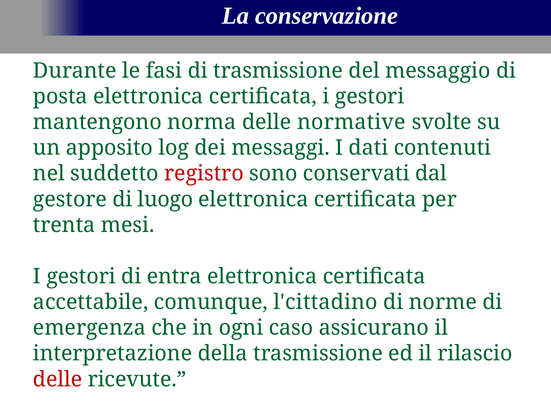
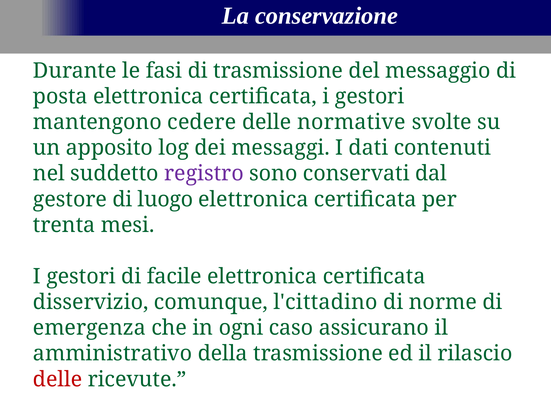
norma: norma -> cedere
registro colour: red -> purple
entra: entra -> facile
accettabile: accettabile -> disservizio
interpretazione: interpretazione -> amministrativo
